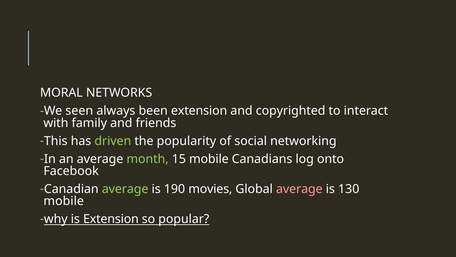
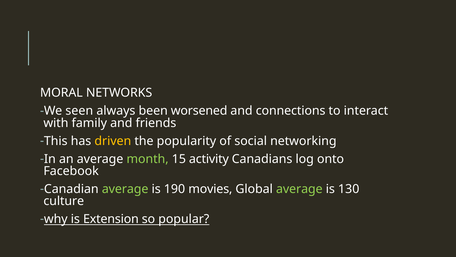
been extension: extension -> worsened
copyrighted: copyrighted -> connections
driven colour: light green -> yellow
15 mobile: mobile -> activity
average at (299, 189) colour: pink -> light green
mobile at (64, 201): mobile -> culture
